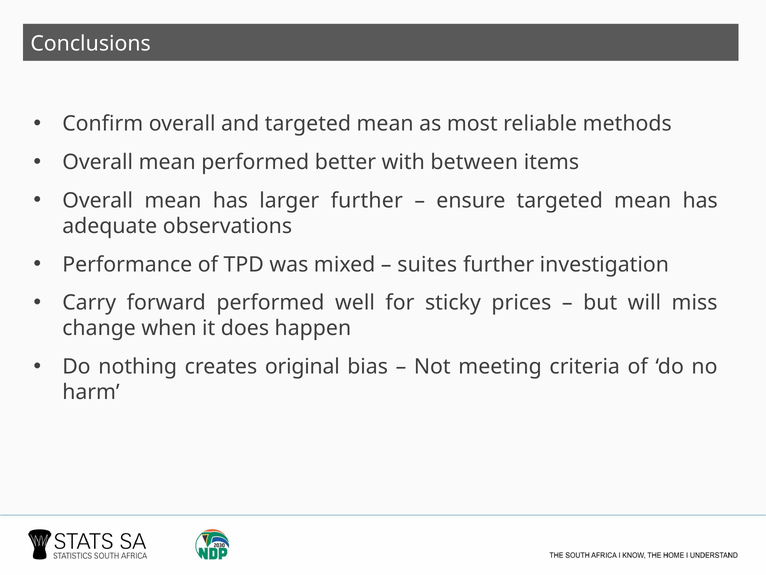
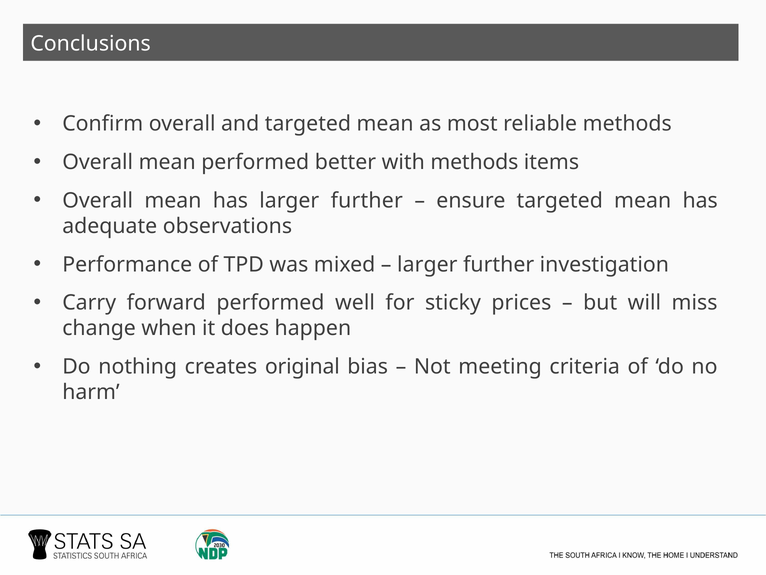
with between: between -> methods
suites at (427, 264): suites -> larger
